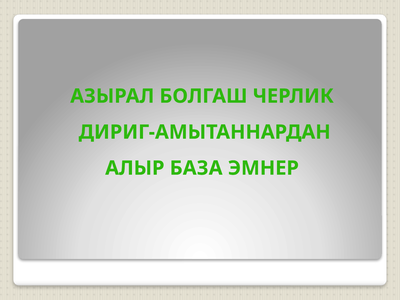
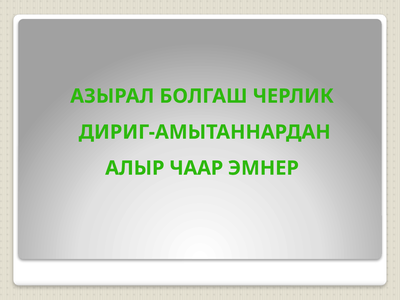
БАЗА: БАЗА -> ЧААР
